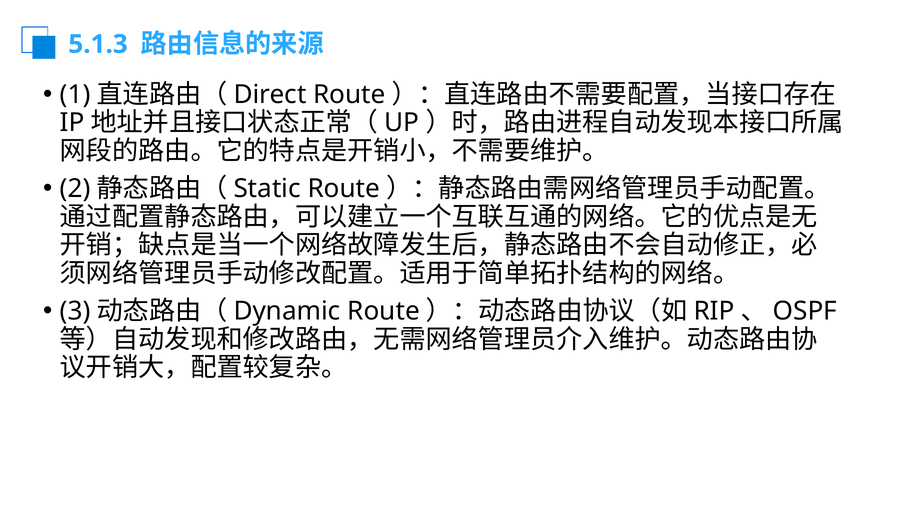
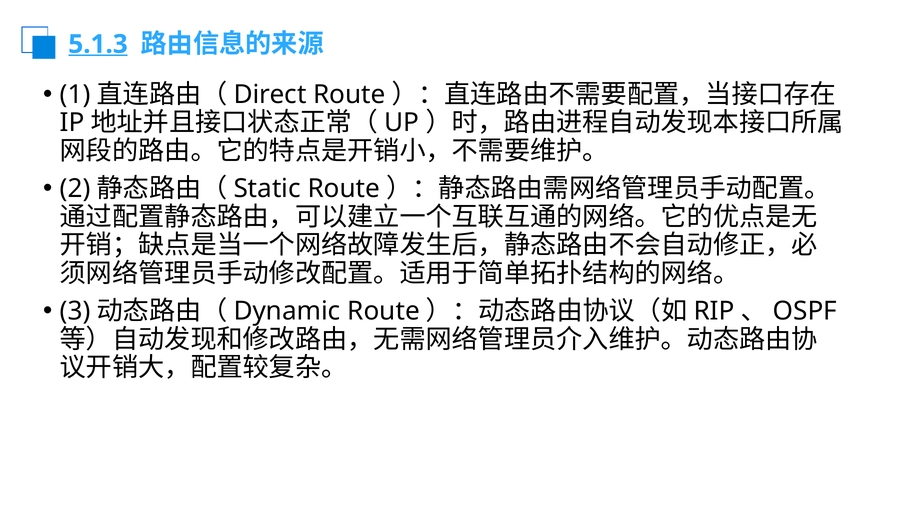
5.1.3 underline: none -> present
